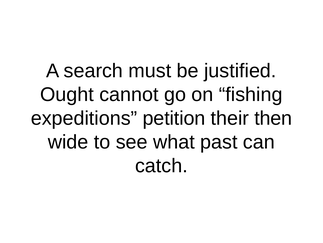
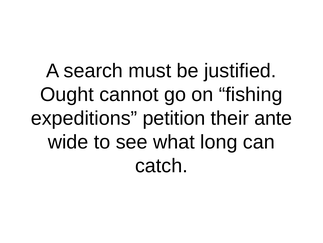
then: then -> ante
past: past -> long
